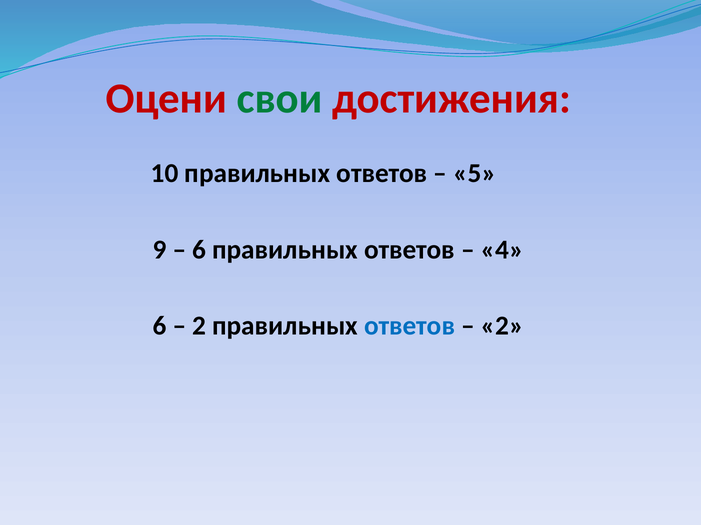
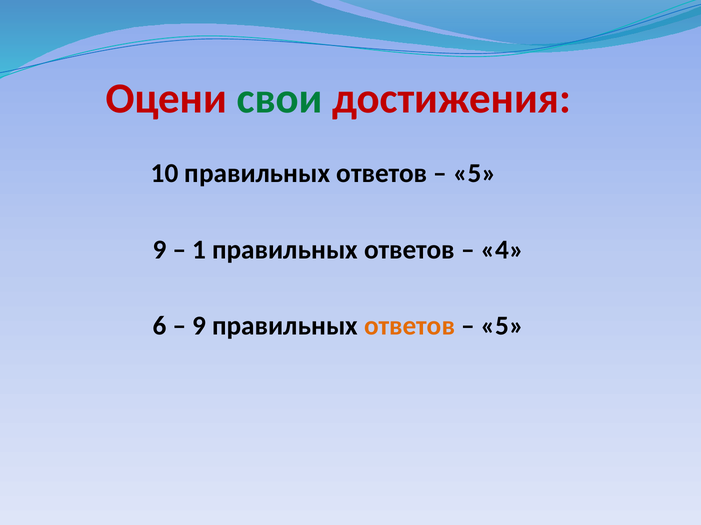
6 at (199, 250): 6 -> 1
2 at (199, 326): 2 -> 9
ответов at (410, 326) colour: blue -> orange
2 at (502, 326): 2 -> 5
